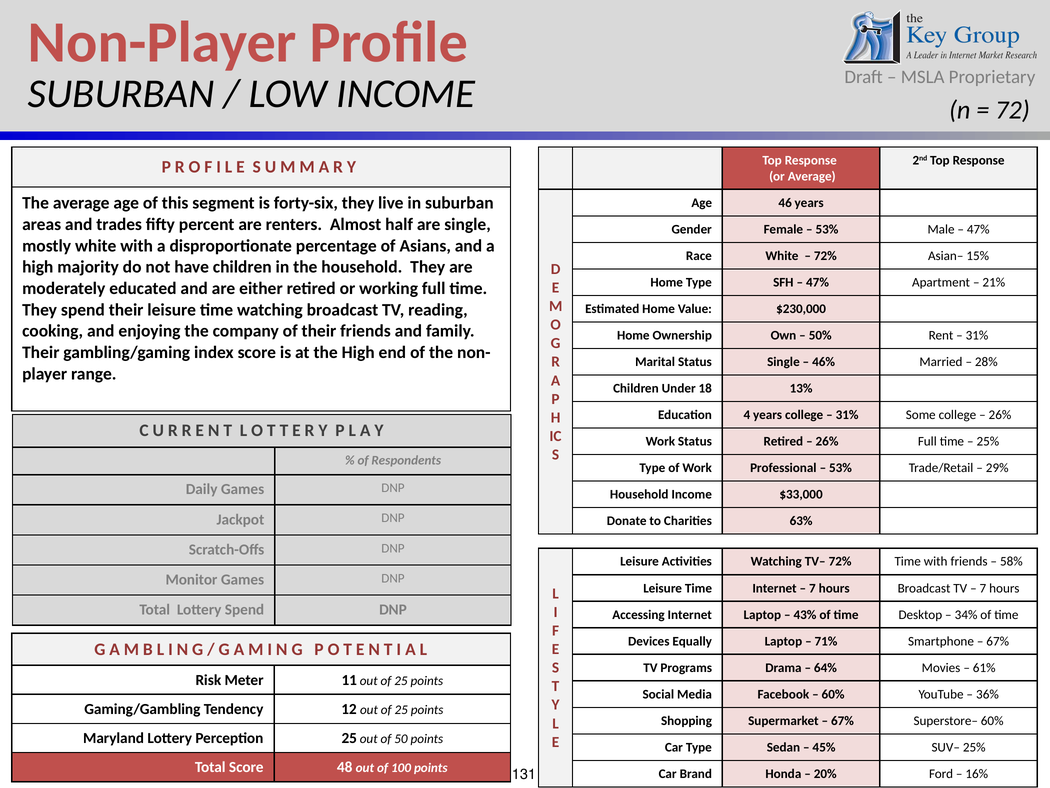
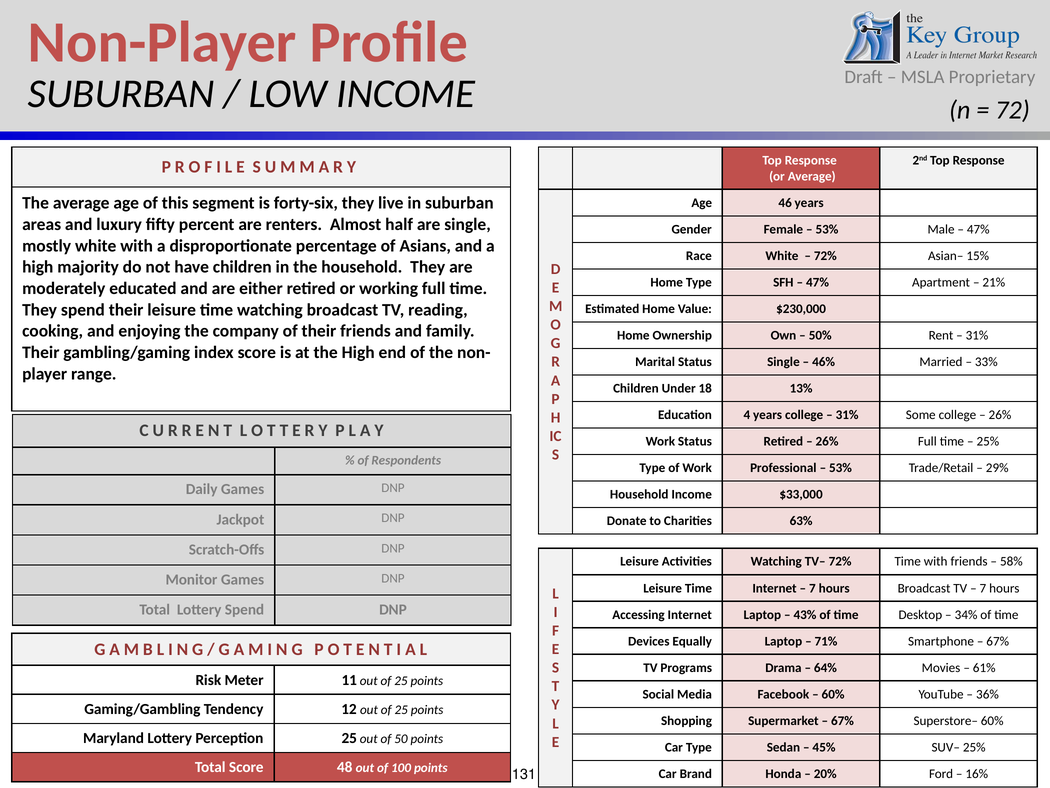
trades: trades -> luxury
28%: 28% -> 33%
